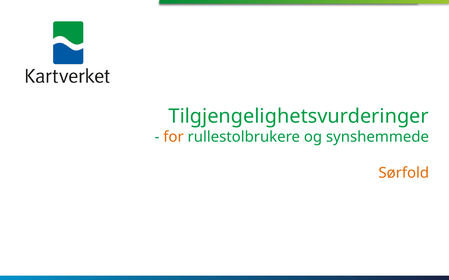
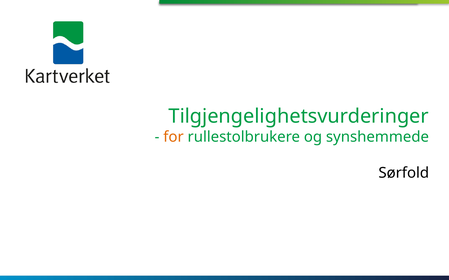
Sørfold colour: orange -> black
